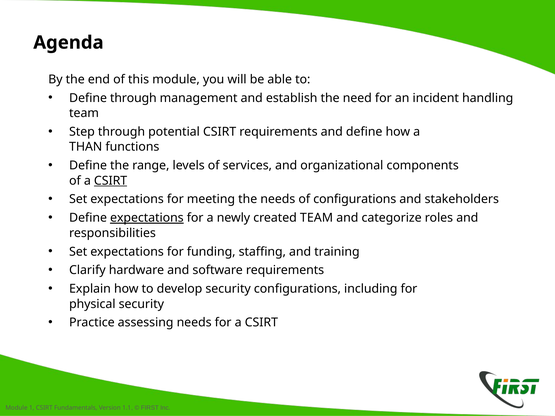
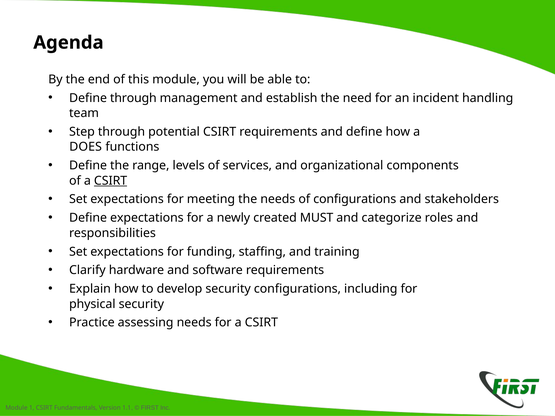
THAN: THAN -> DOES
expectations at (147, 218) underline: present -> none
created TEAM: TEAM -> MUST
